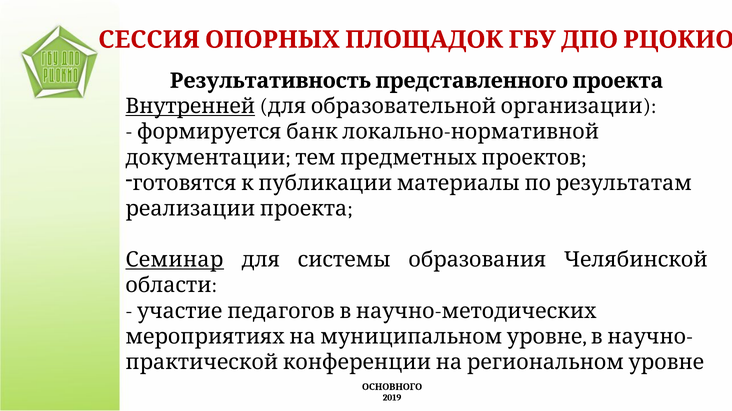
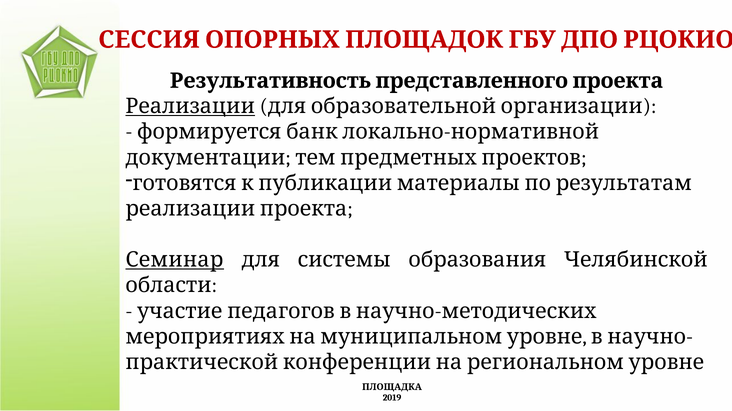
Внутренней: Внутренней -> Реализации
ОСНОВНОГО: ОСНОВНОГО -> ПЛОЩАДКА
